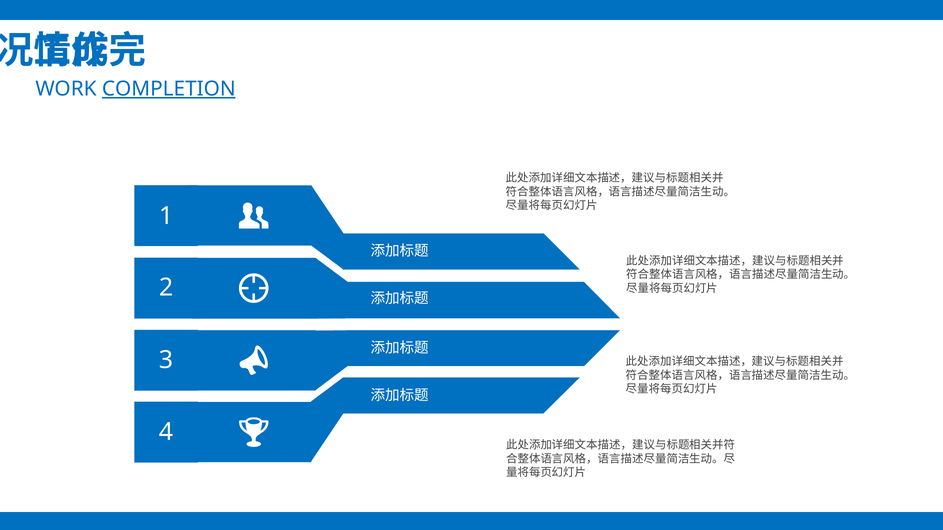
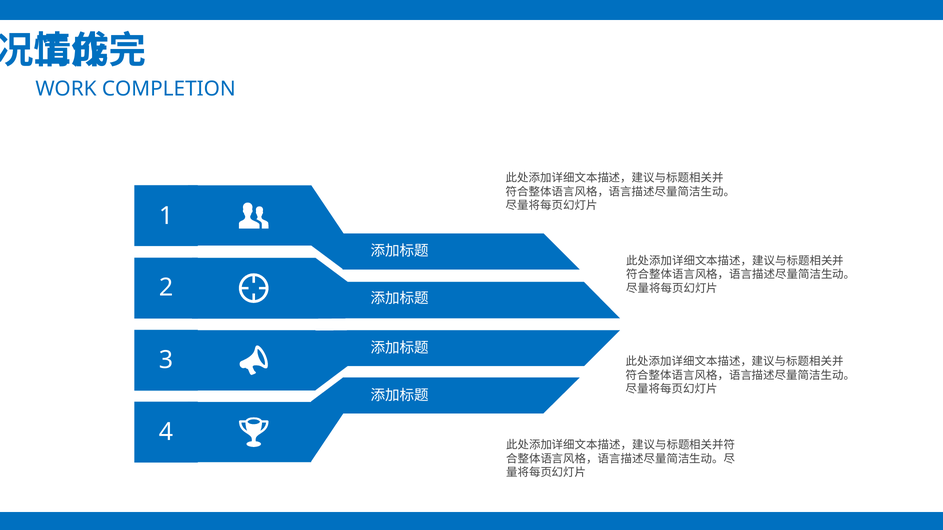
COMPLETION underline: present -> none
